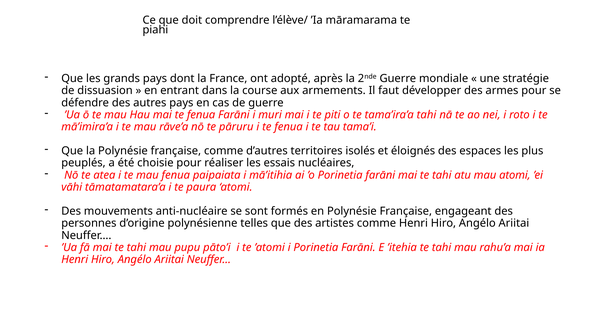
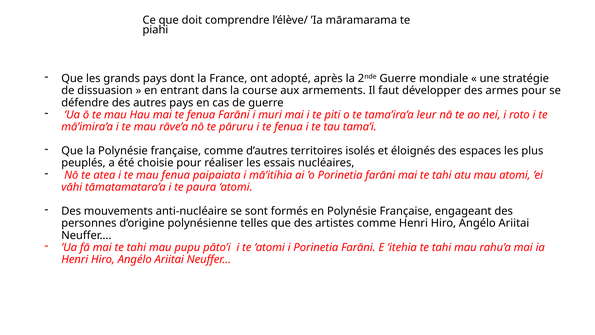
tama’ira’a tahi: tahi -> leur
